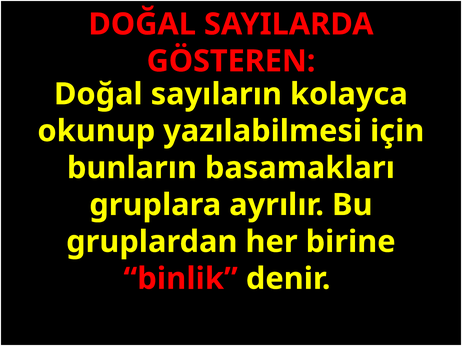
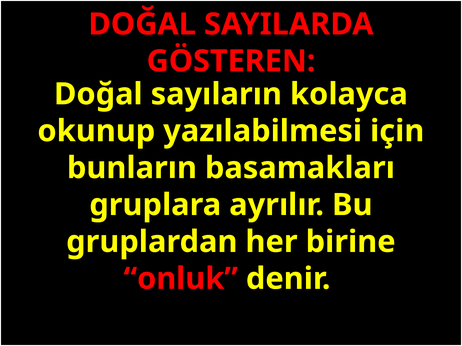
binlik: binlik -> onluk
